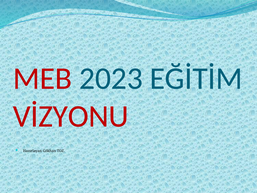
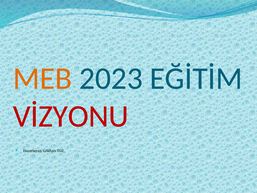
MEB colour: red -> orange
